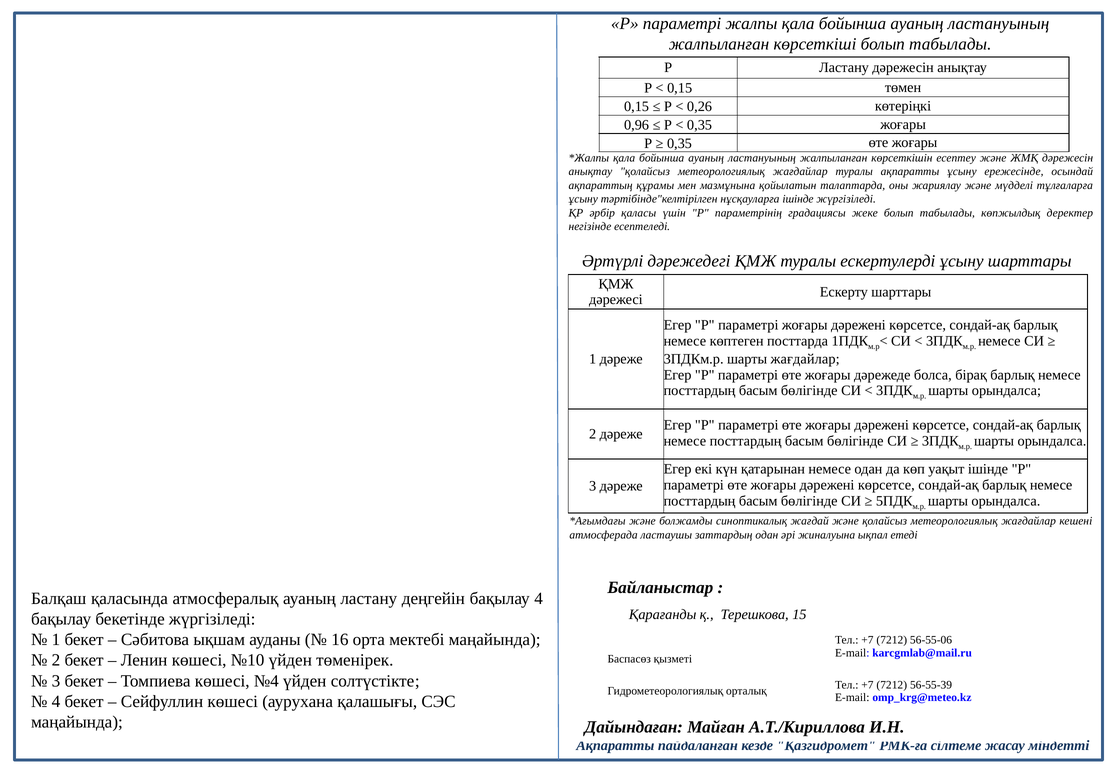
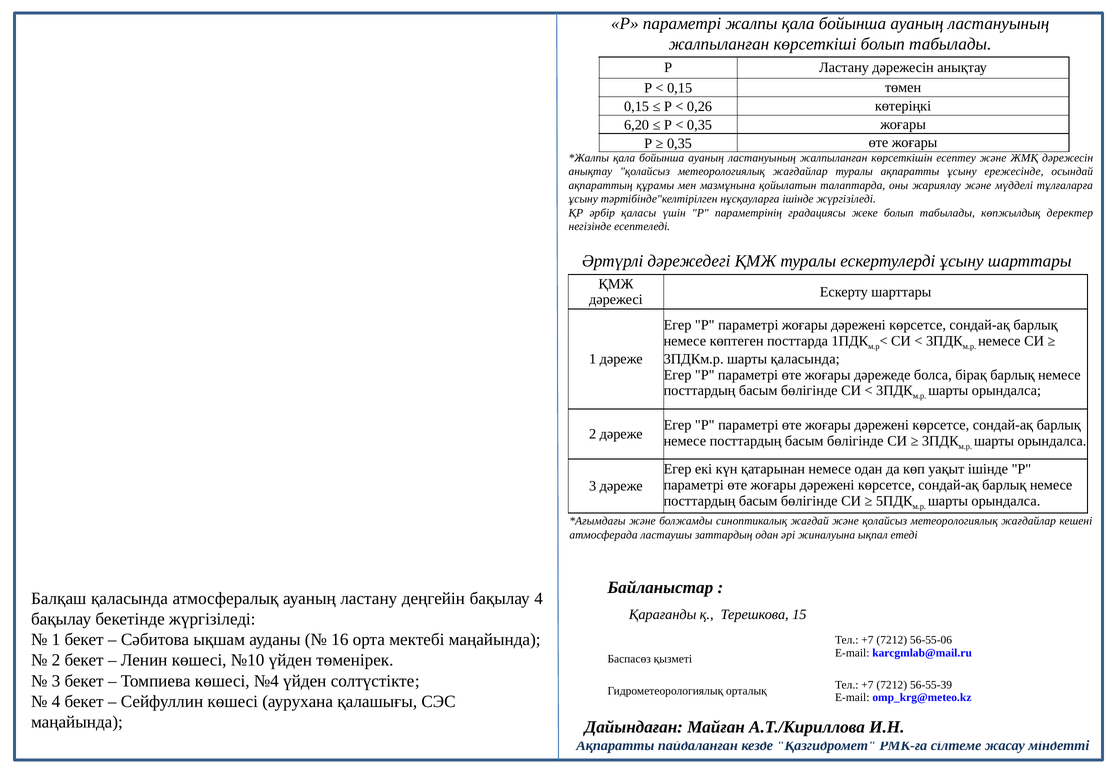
0,96: 0,96 -> 6,20
шарты жағдайлар: жағдайлар -> қаласында
